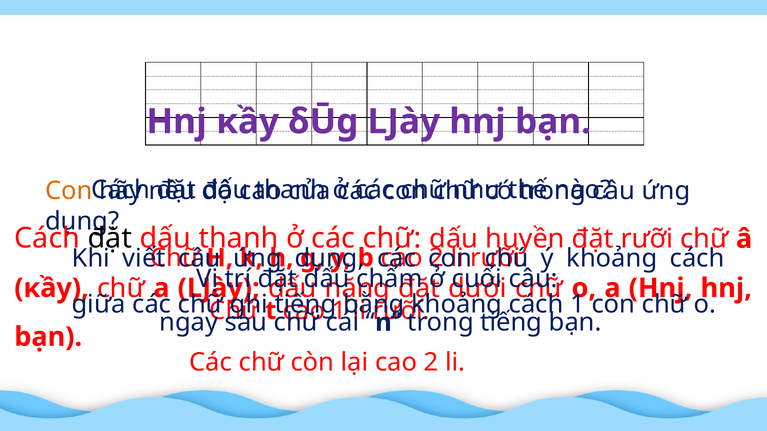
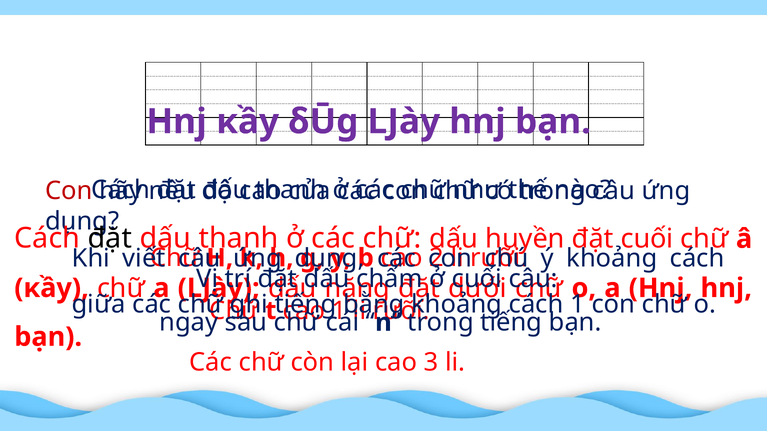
Con at (69, 191) colour: orange -> red
đặt rưỡi: rưỡi -> cuối
lại cao 2: 2 -> 3
